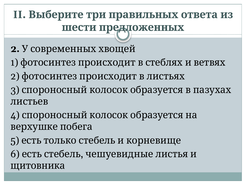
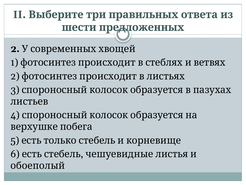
щитовника: щитовника -> обоеполый
